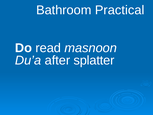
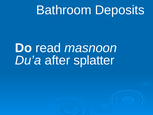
Practical: Practical -> Deposits
